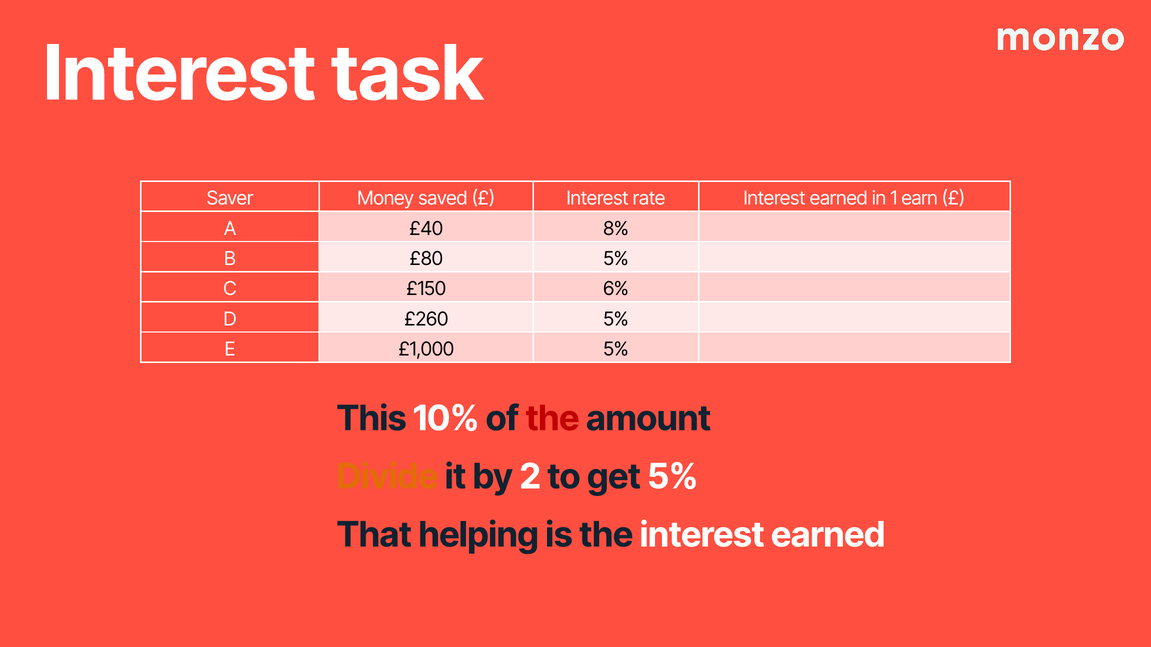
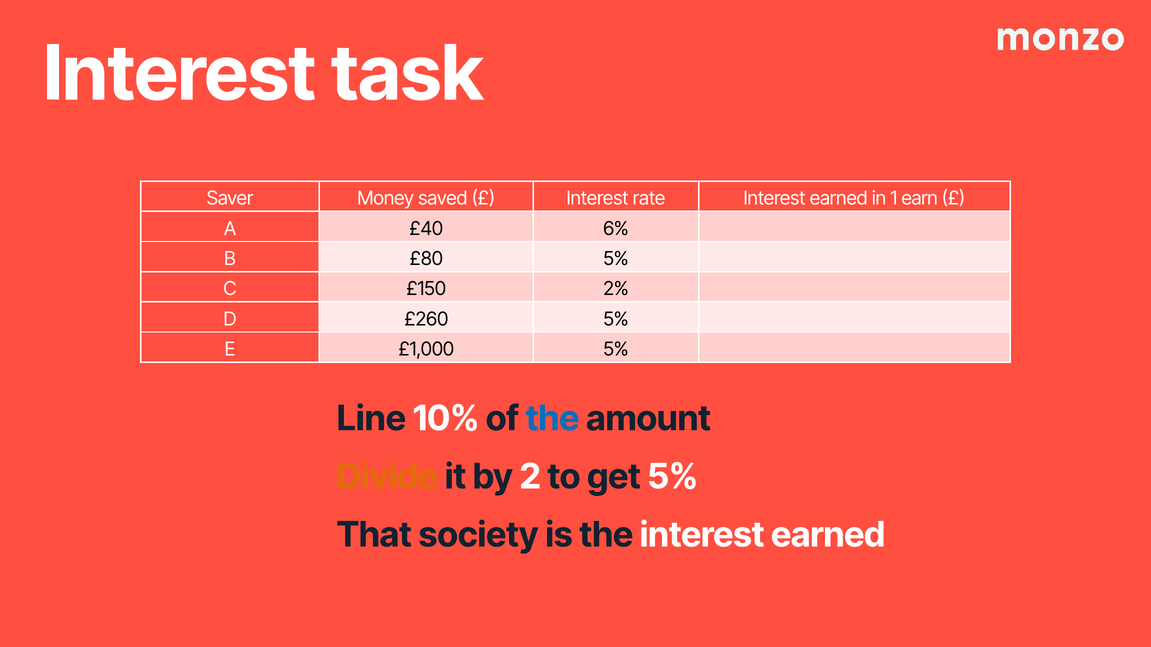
8%: 8% -> 6%
6%: 6% -> 2%
This: This -> Line
the at (553, 419) colour: red -> blue
helping: helping -> society
